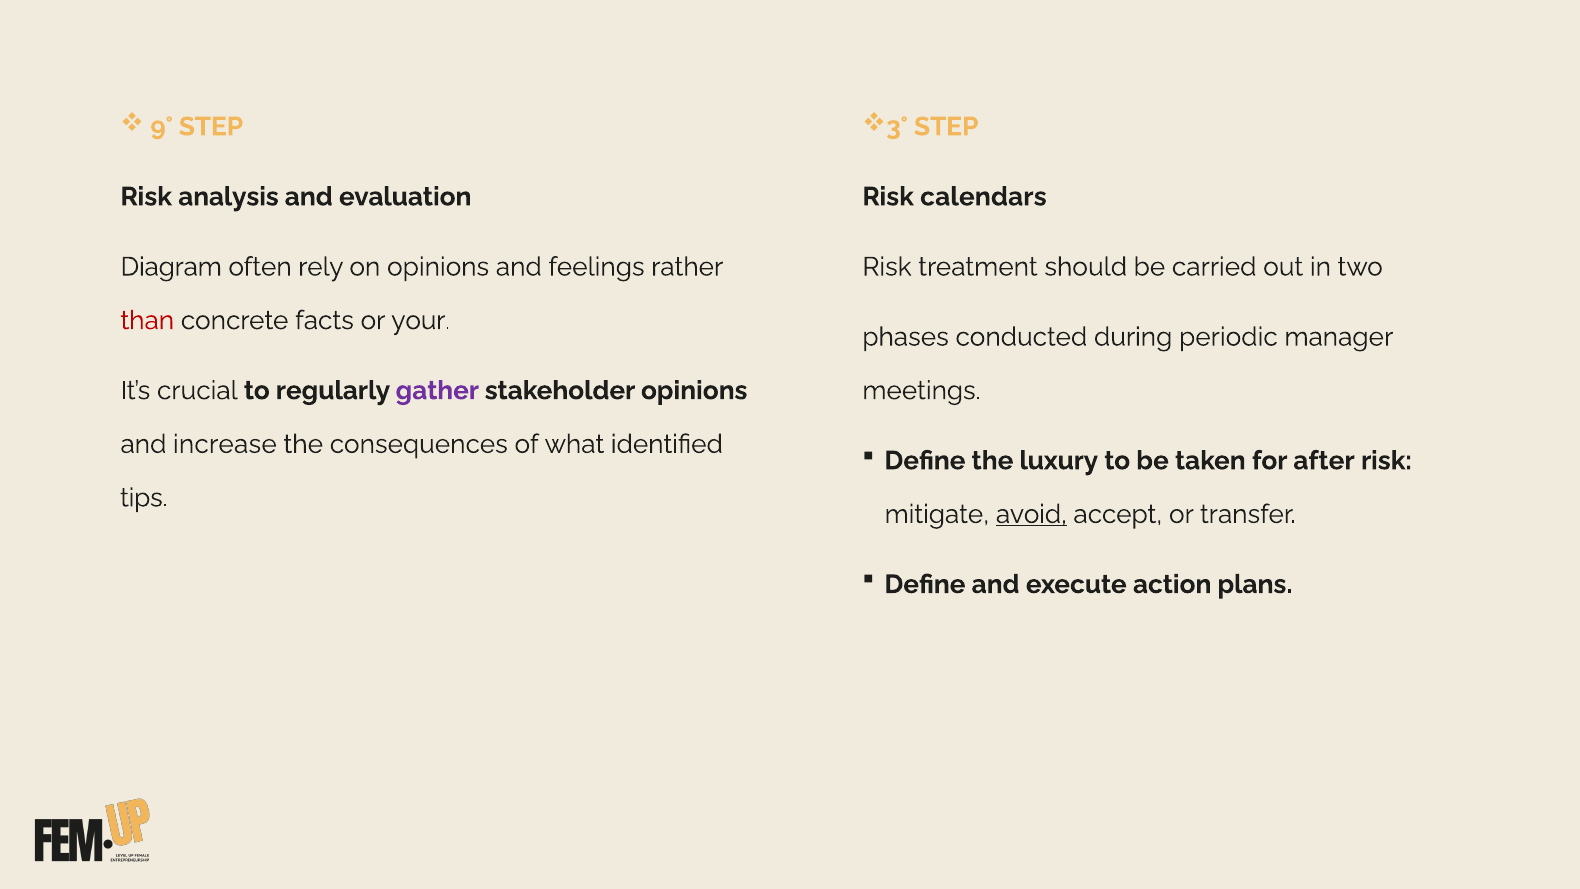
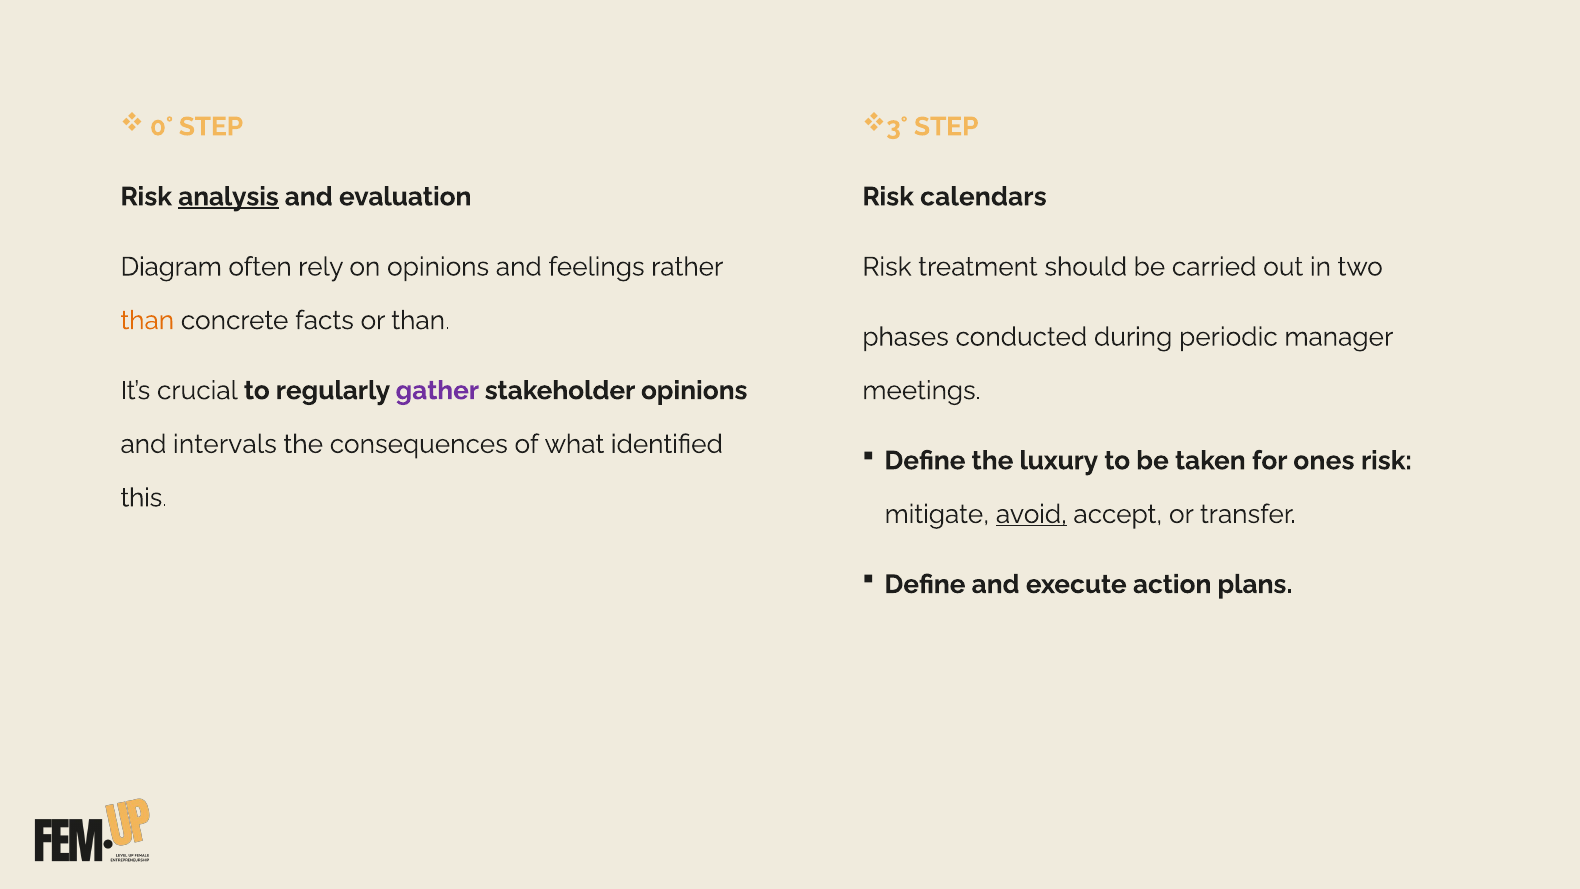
9°: 9° -> 0°
analysis underline: none -> present
than at (147, 320) colour: red -> orange
or your: your -> than
increase: increase -> intervals
after: after -> ones
tips: tips -> this
